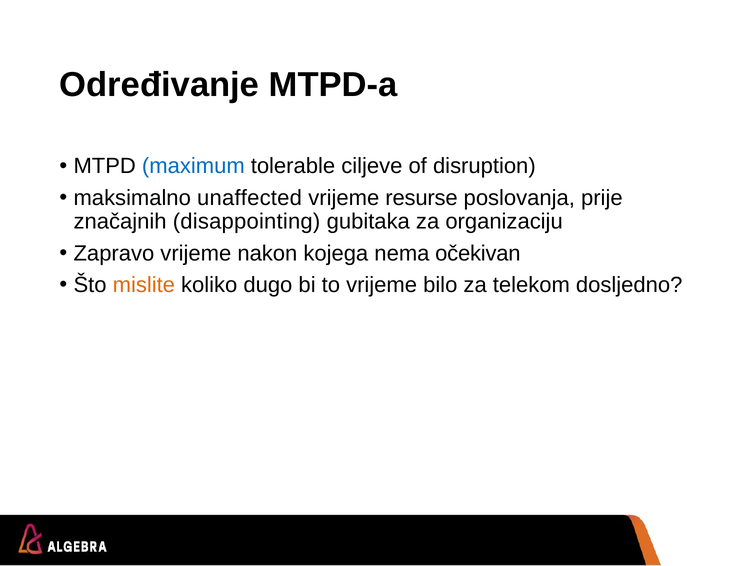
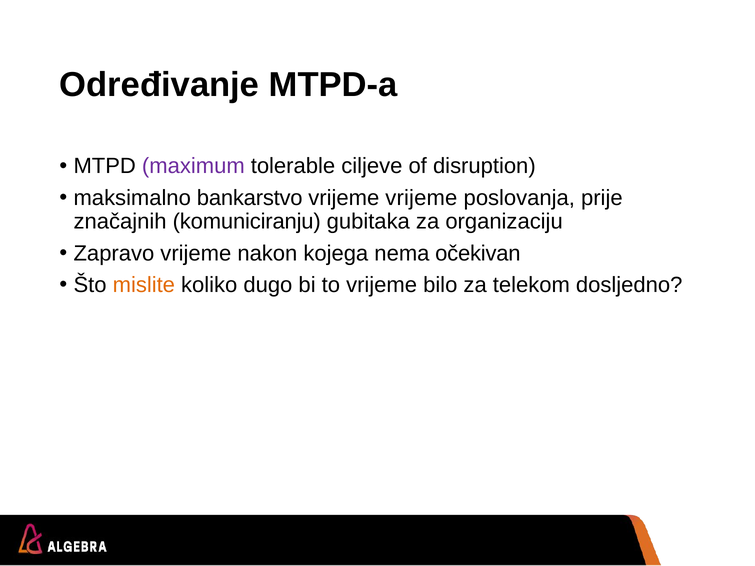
maximum colour: blue -> purple
unaffected: unaffected -> bankarstvo
vrijeme resurse: resurse -> vrijeme
disappointing: disappointing -> komuniciranju
